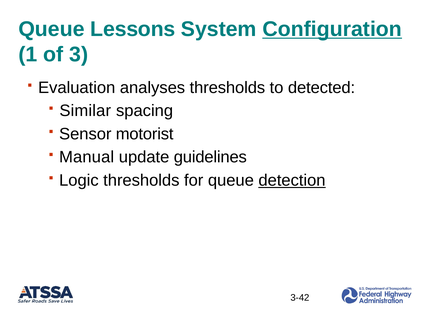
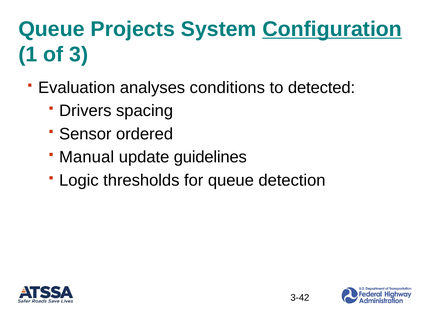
Lessons: Lessons -> Projects
analyses thresholds: thresholds -> conditions
Similar: Similar -> Drivers
motorist: motorist -> ordered
detection underline: present -> none
